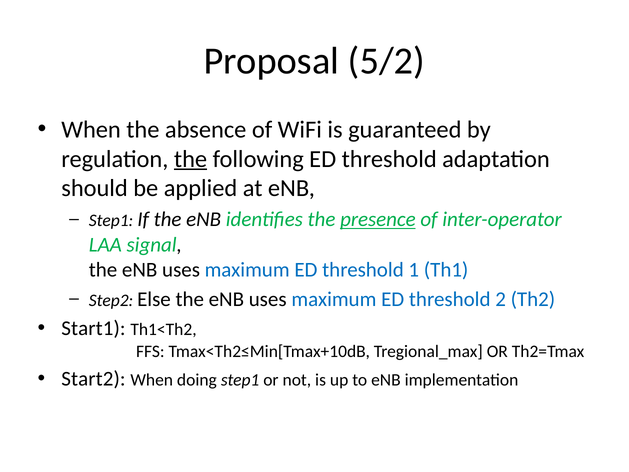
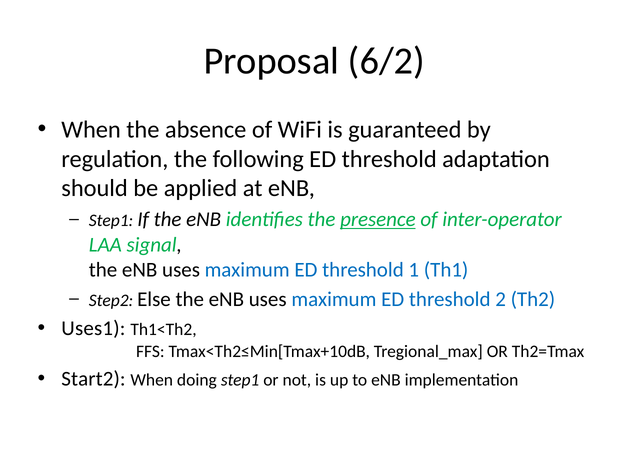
5/2: 5/2 -> 6/2
the at (191, 159) underline: present -> none
Start1: Start1 -> Uses1
